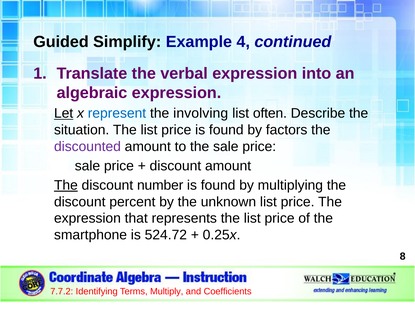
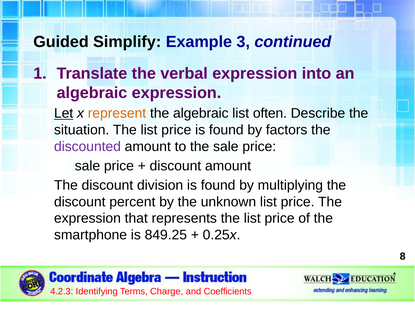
4: 4 -> 3
represent colour: blue -> orange
the involving: involving -> algebraic
The at (66, 185) underline: present -> none
number: number -> division
524.72: 524.72 -> 849.25
7.7.2: 7.7.2 -> 4.2.3
Multiply: Multiply -> Charge
